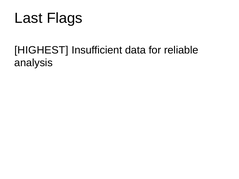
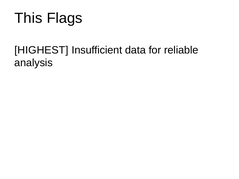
Last: Last -> This
